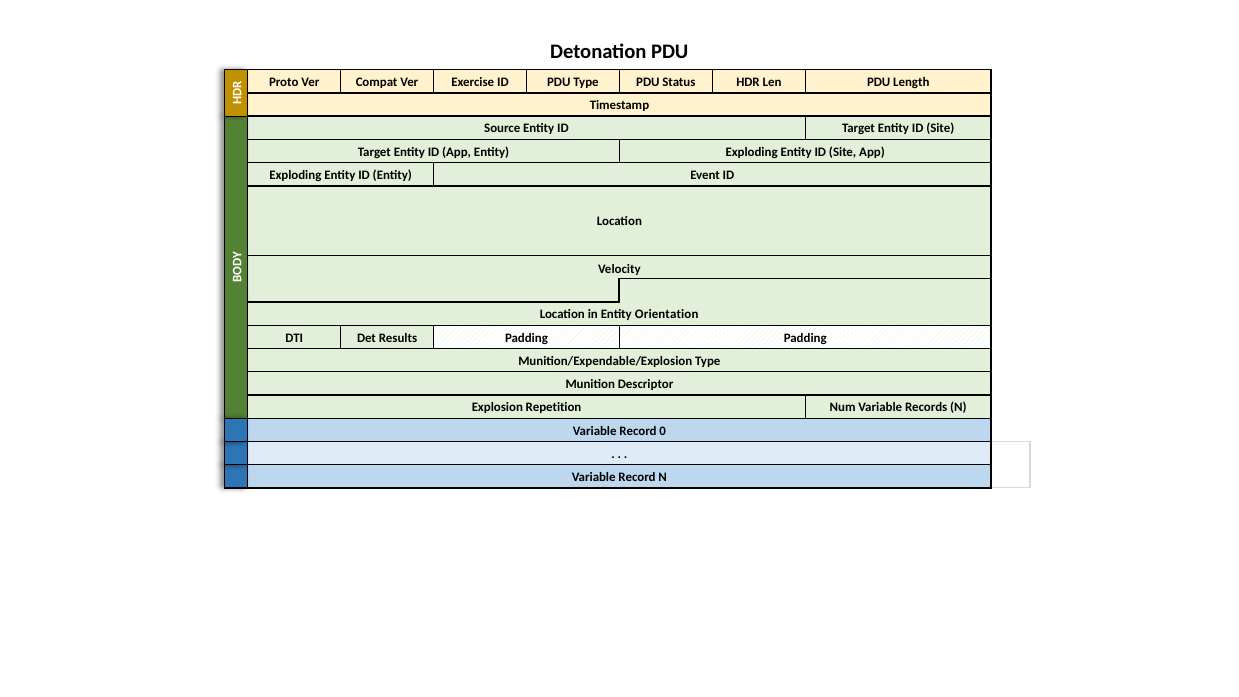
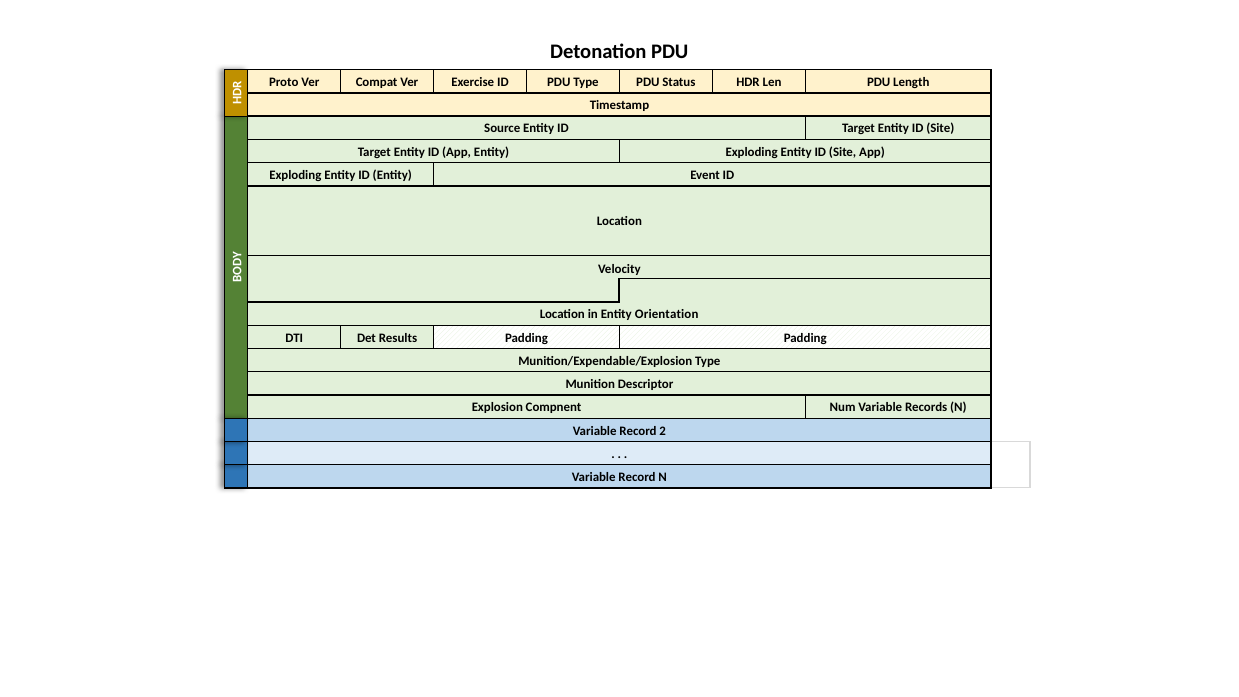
Repetition: Repetition -> Compnent
0: 0 -> 2
